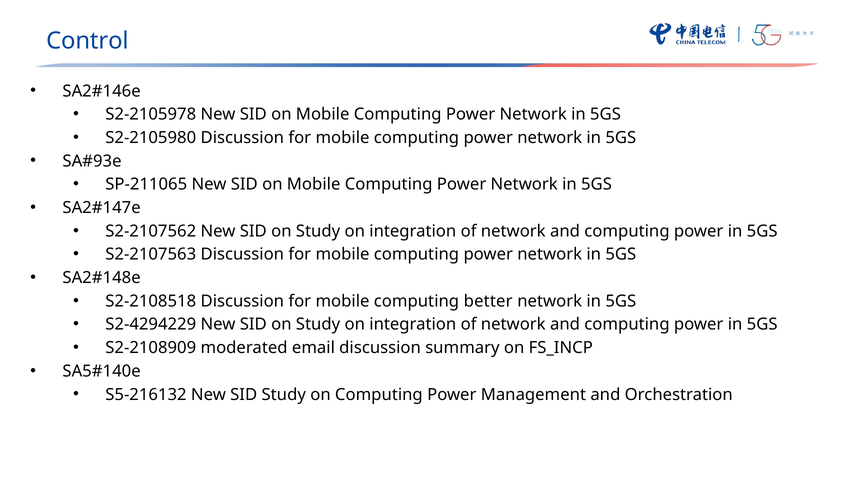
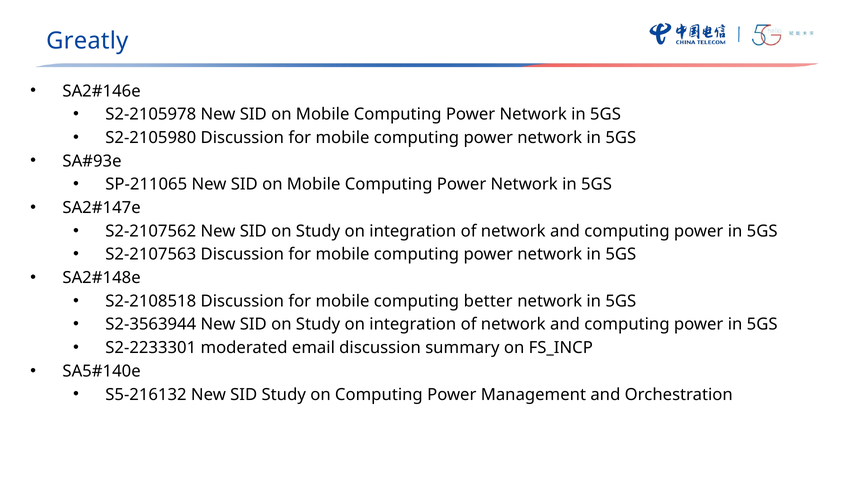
Control: Control -> Greatly
S2-4294229: S2-4294229 -> S2-3563944
S2-2108909: S2-2108909 -> S2-2233301
